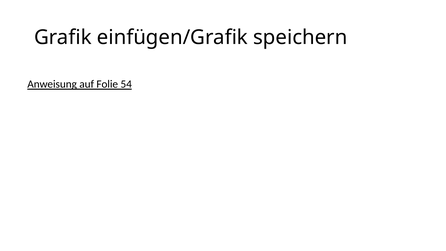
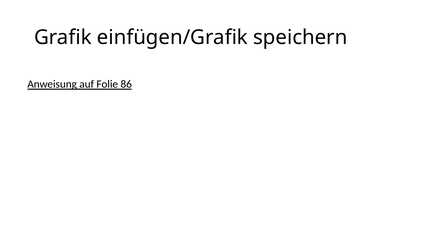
54: 54 -> 86
